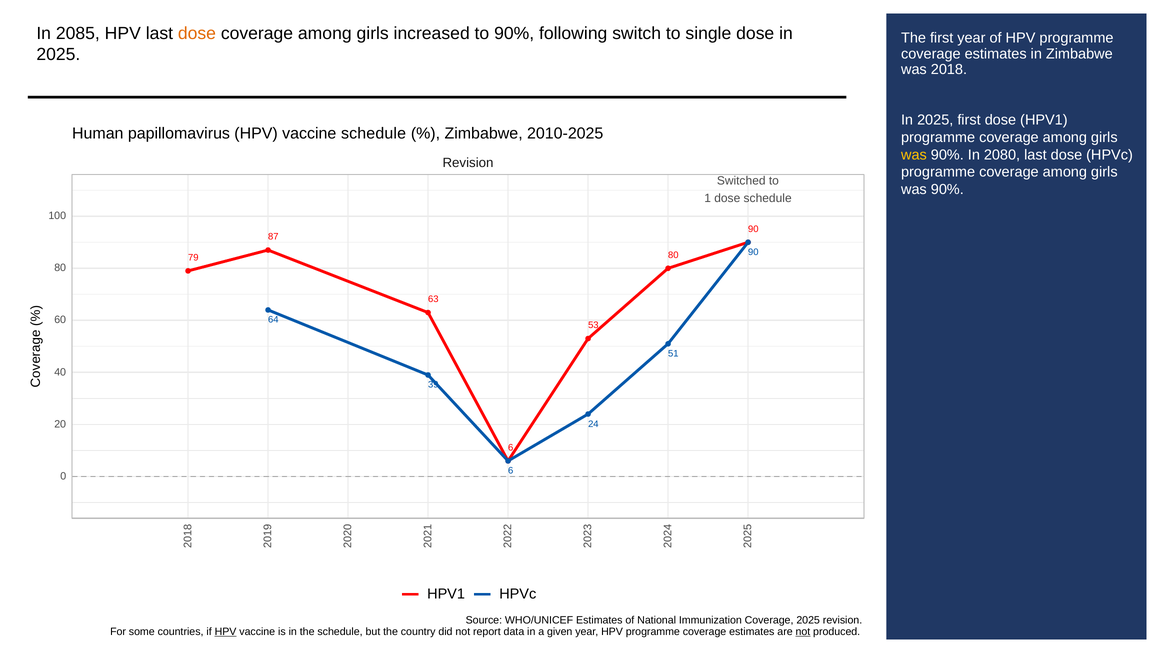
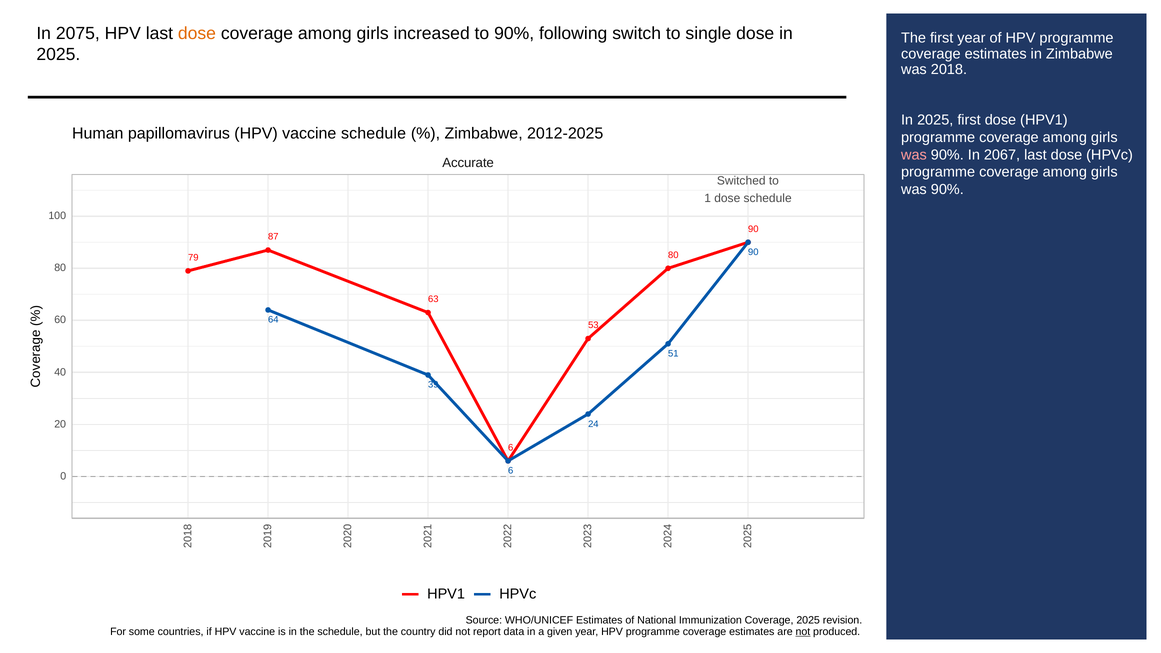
2085: 2085 -> 2075
2010-2025: 2010-2025 -> 2012-2025
was at (914, 155) colour: yellow -> pink
2080: 2080 -> 2067
Revision at (468, 163): Revision -> Accurate
HPV at (226, 632) underline: present -> none
